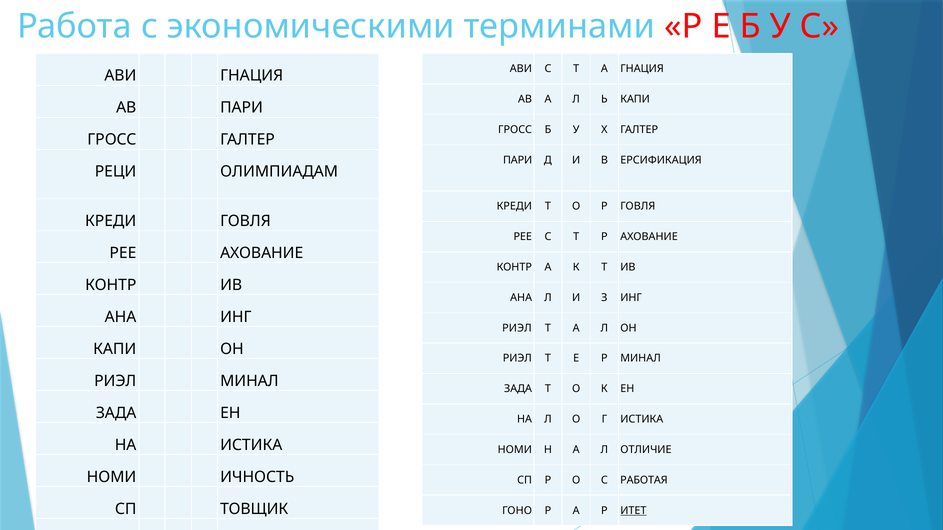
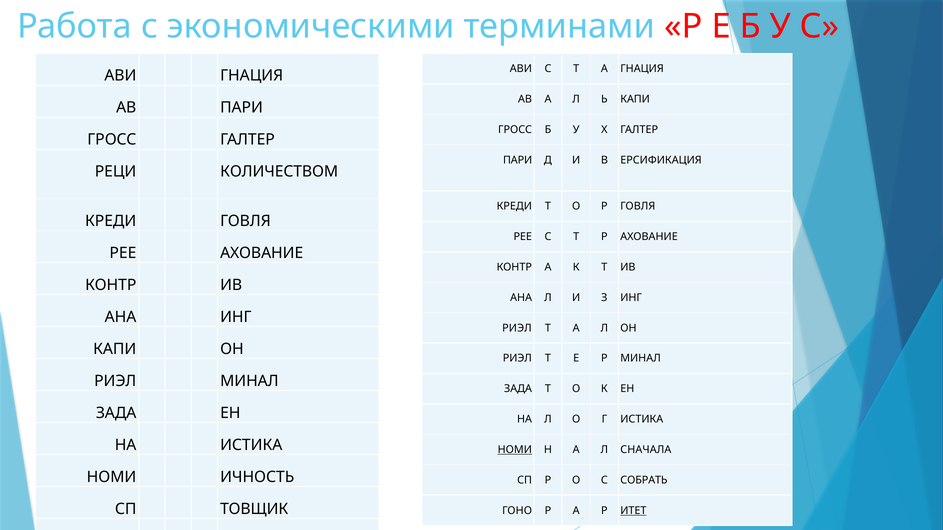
ОЛИМПИАДАМ: ОЛИМПИАДАМ -> КОЛИЧЕСТВОМ
НОМИ at (515, 450) underline: none -> present
ОТЛИЧИЕ: ОТЛИЧИЕ -> СНАЧАЛА
РАБОТАЯ: РАБОТАЯ -> СОБРАТЬ
